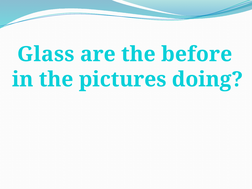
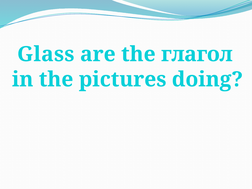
before: before -> глагол
